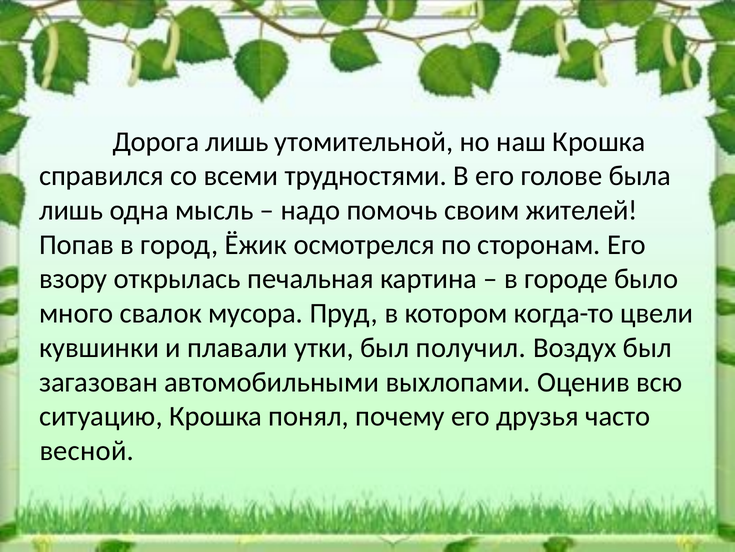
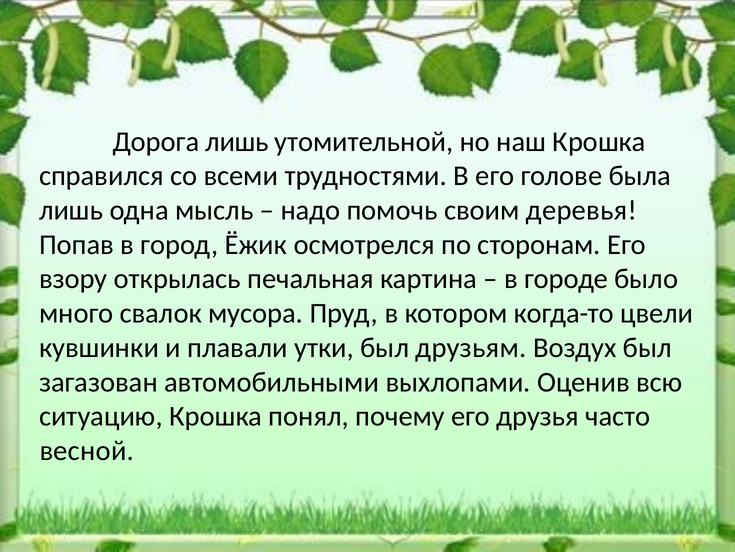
жителей: жителей -> деревья
получил: получил -> друзьям
